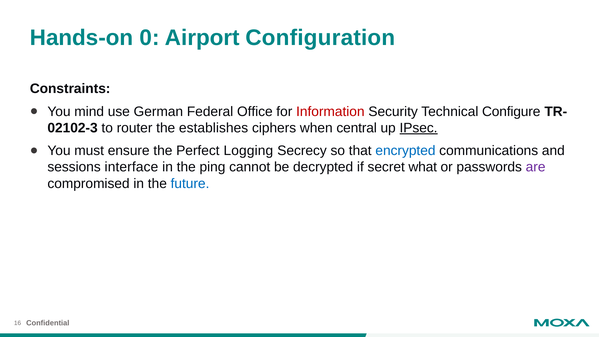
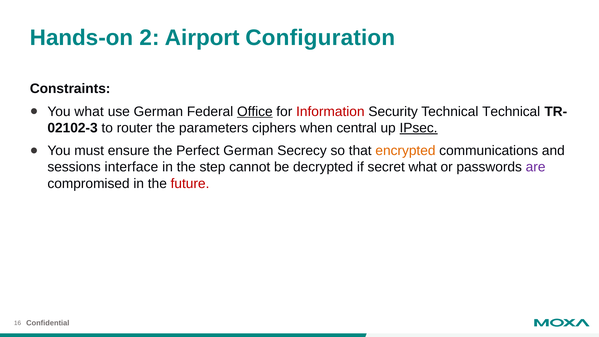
0: 0 -> 2
You mind: mind -> what
Office underline: none -> present
Technical Configure: Configure -> Technical
establishes: establishes -> parameters
Perfect Logging: Logging -> German
encrypted colour: blue -> orange
ping: ping -> step
future colour: blue -> red
